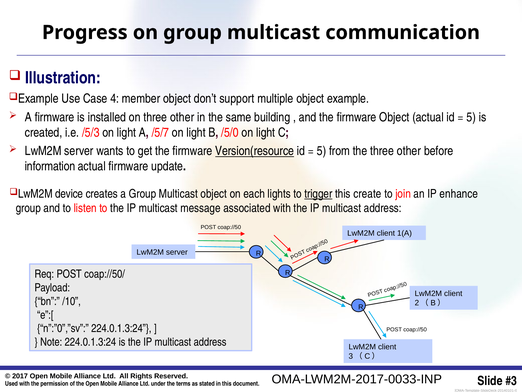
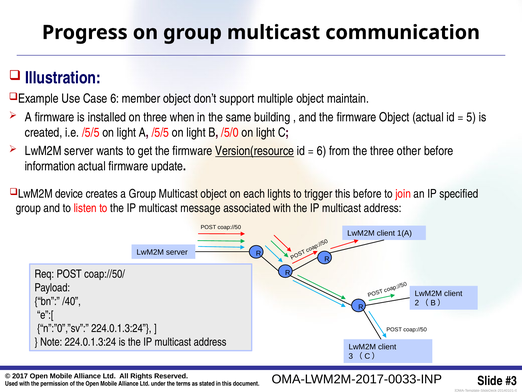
Case 4: 4 -> 6
example: example -> maintain
on three other: other -> when
i.e /5/3: /5/3 -> /5/5
A /5/7: /5/7 -> /5/5
5 at (322, 151): 5 -> 6
trigger underline: present -> none
this create: create -> before
enhance: enhance -> specified
/10: /10 -> /40
